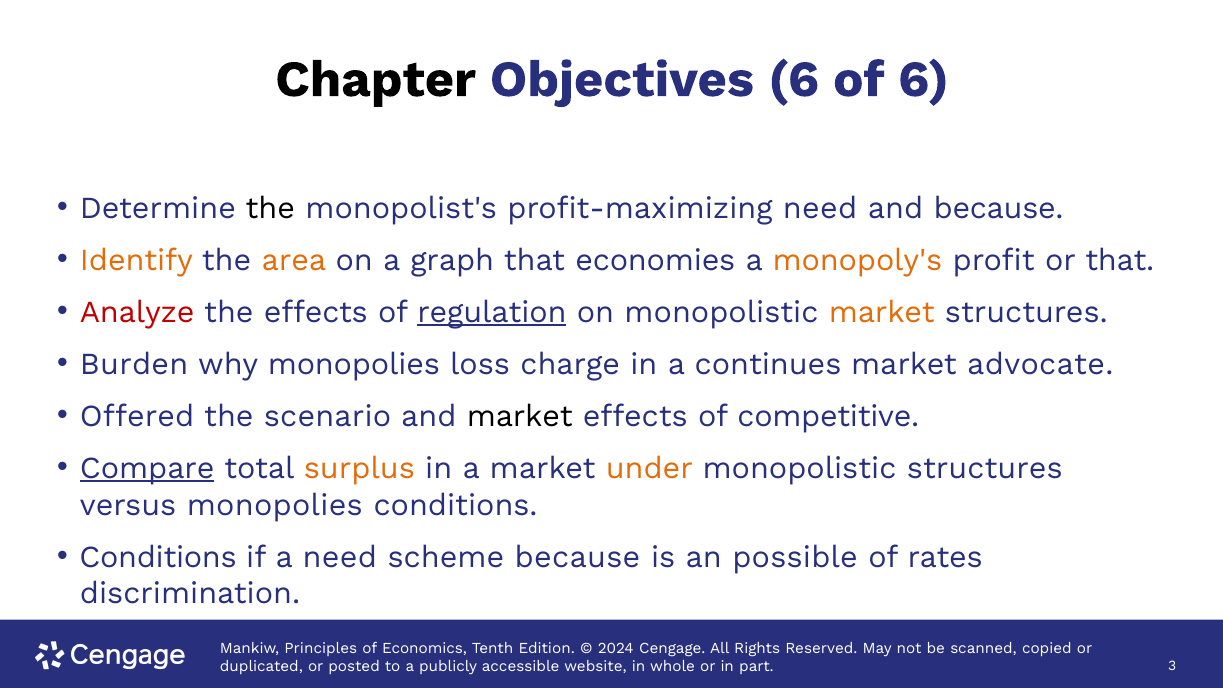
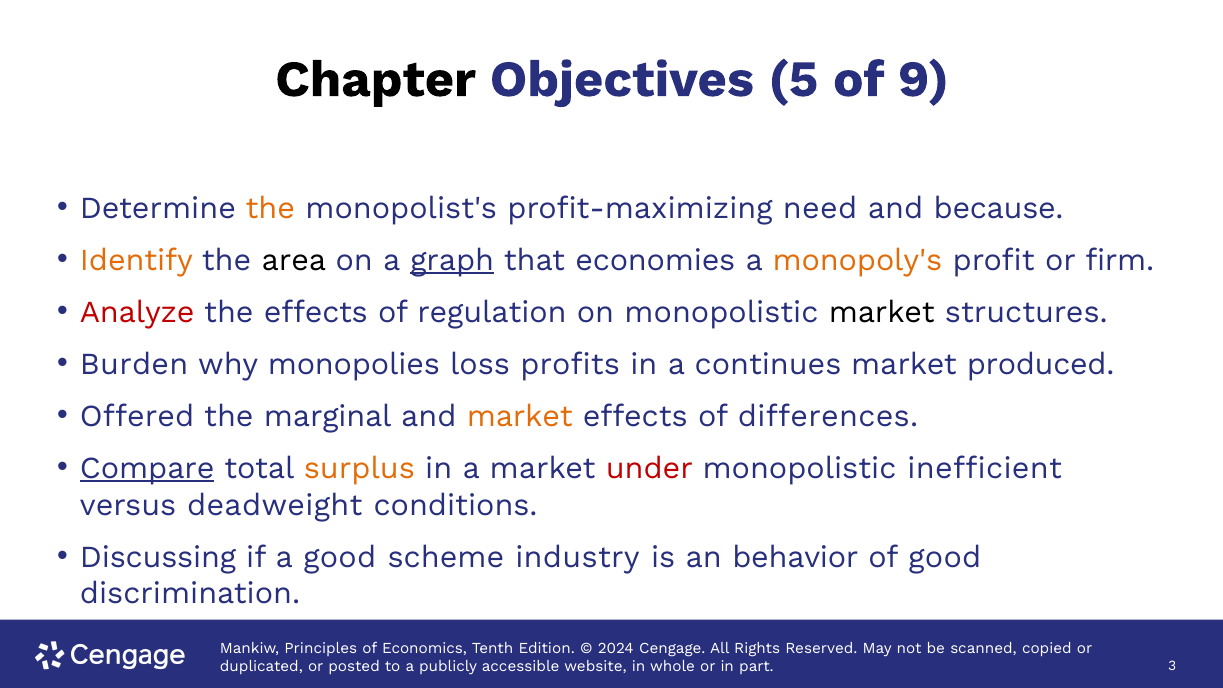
Objectives 6: 6 -> 5
of 6: 6 -> 9
the at (270, 208) colour: black -> orange
area colour: orange -> black
graph underline: none -> present
or that: that -> firm
regulation underline: present -> none
market at (882, 312) colour: orange -> black
charge: charge -> profits
advocate: advocate -> produced
scenario: scenario -> marginal
market at (520, 416) colour: black -> orange
competitive: competitive -> differences
under colour: orange -> red
monopolistic structures: structures -> inefficient
versus monopolies: monopolies -> deadweight
Conditions at (158, 557): Conditions -> Discussing
a need: need -> good
scheme because: because -> industry
possible: possible -> behavior
of rates: rates -> good
